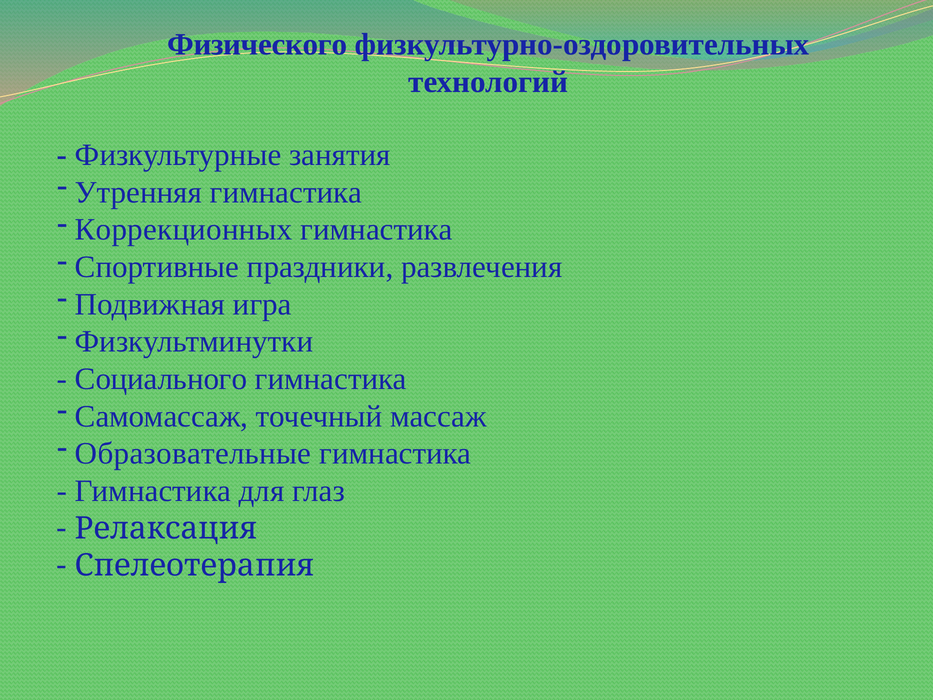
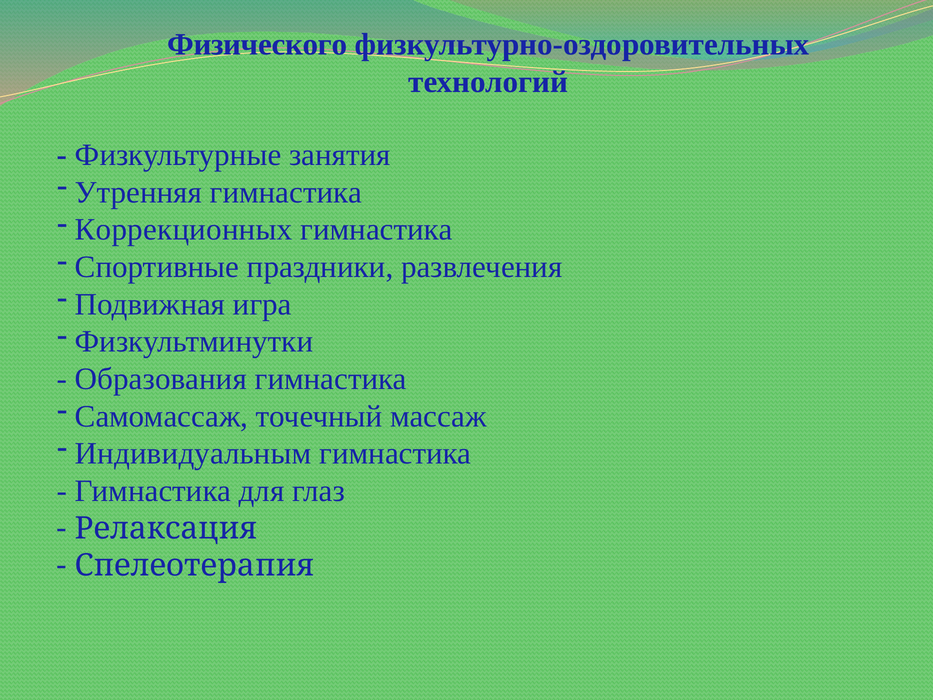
Социального: Социального -> Образования
Образовательные: Образовательные -> Индивидуальным
